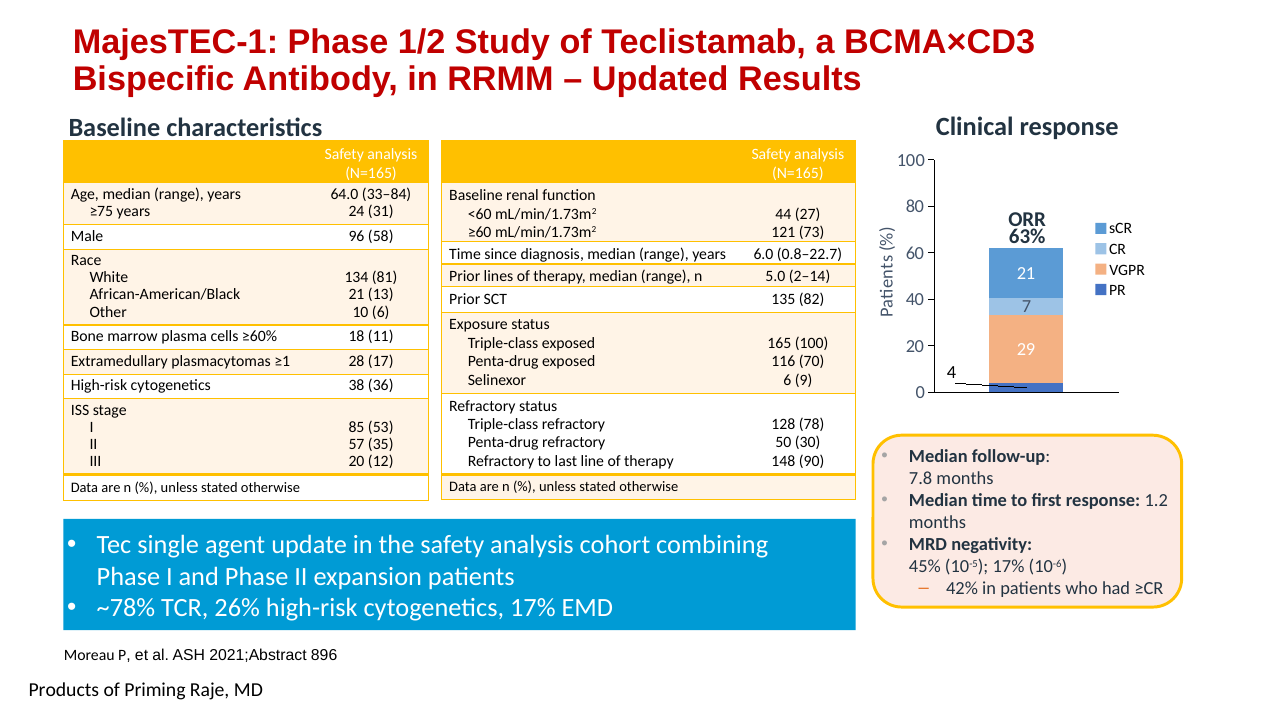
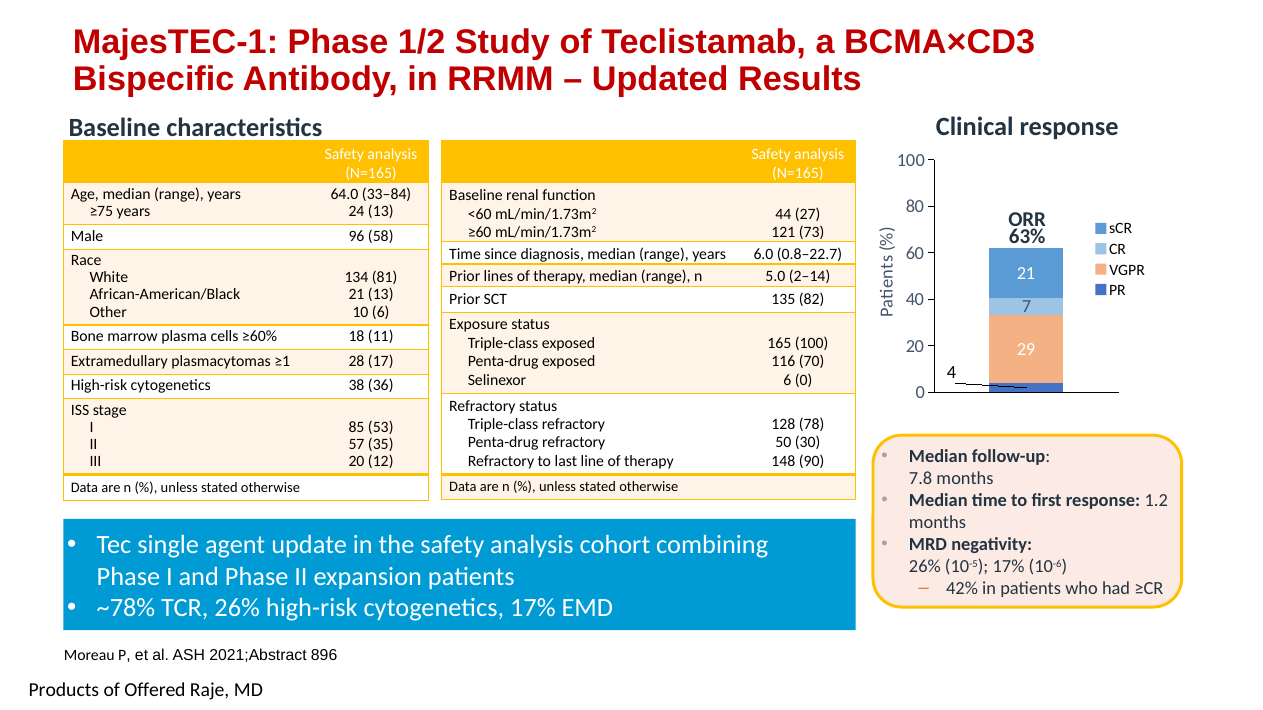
24 31: 31 -> 13
6 9: 9 -> 0
45% at (925, 567): 45% -> 26%
Priming: Priming -> Offered
